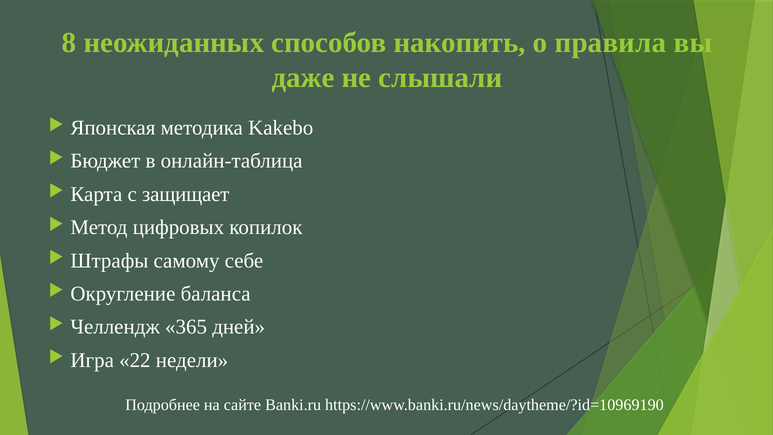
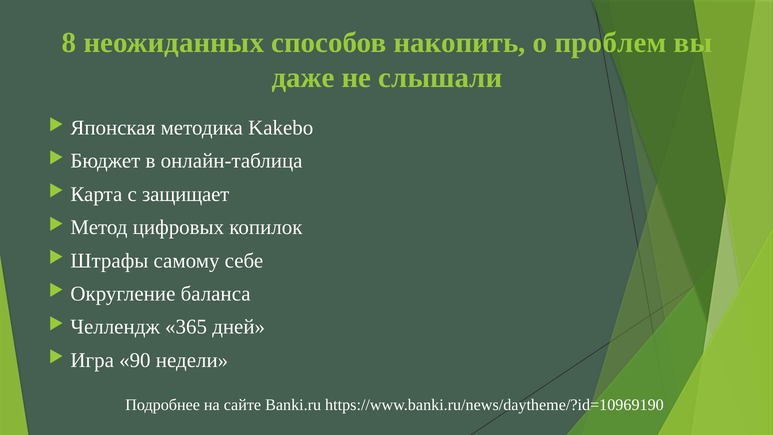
правила: правила -> проблем
22: 22 -> 90
